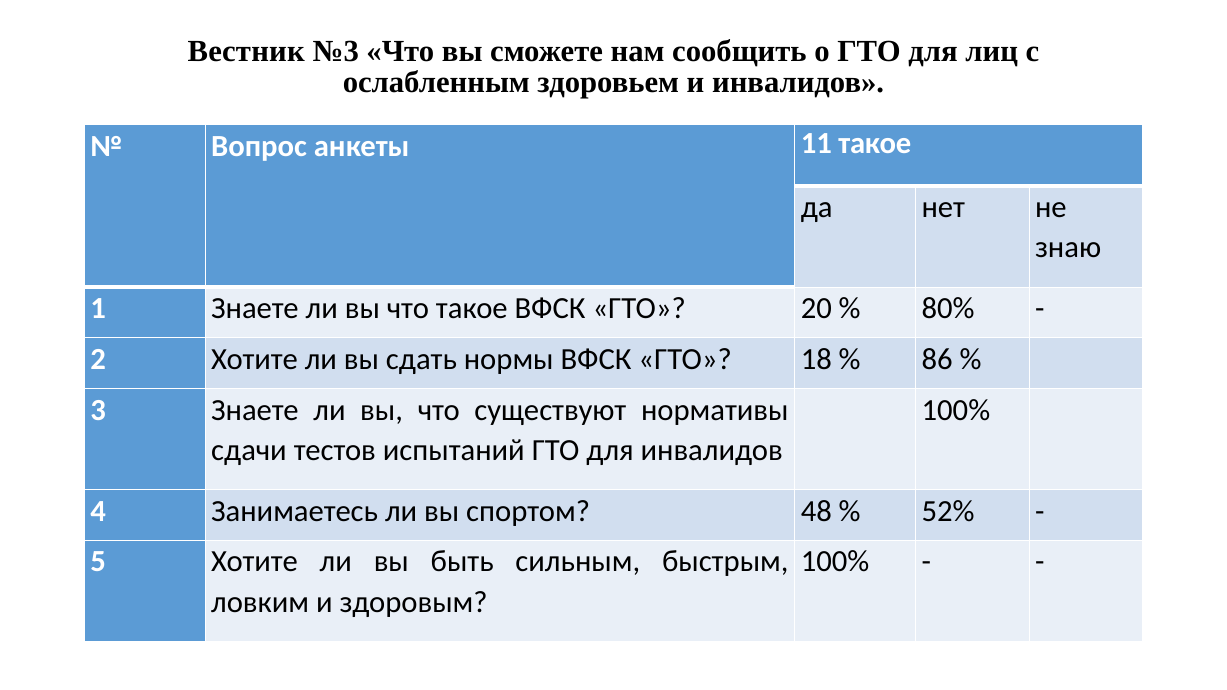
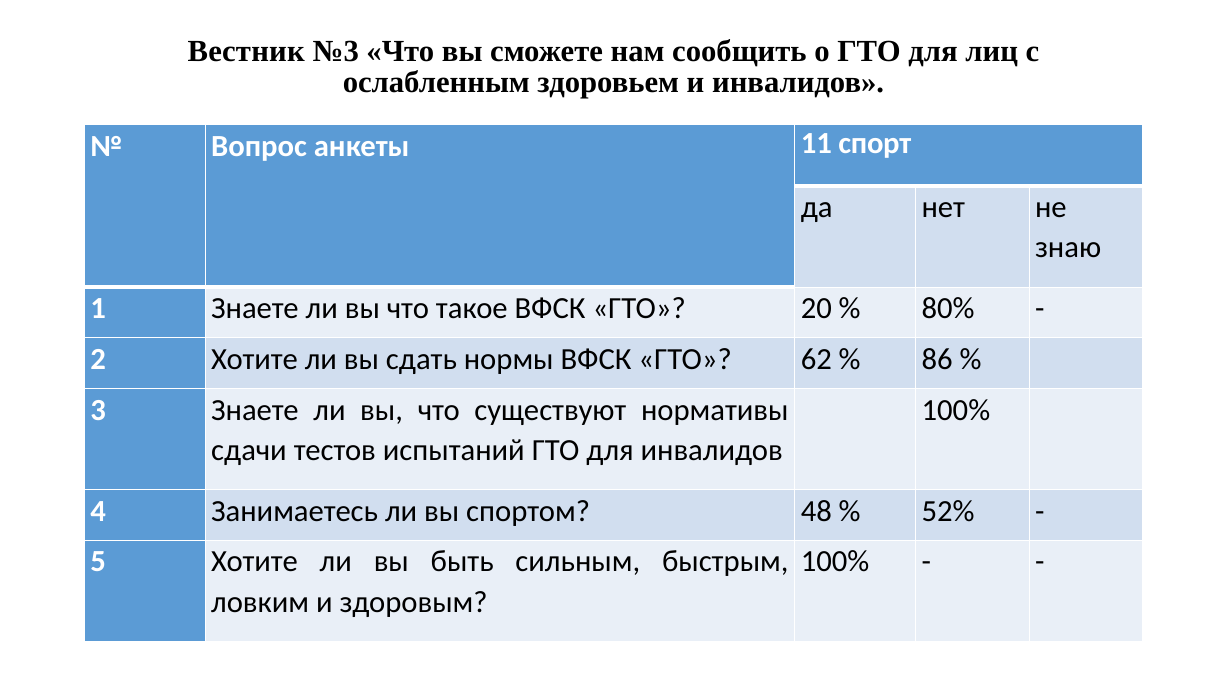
11 такое: такое -> спорт
18: 18 -> 62
